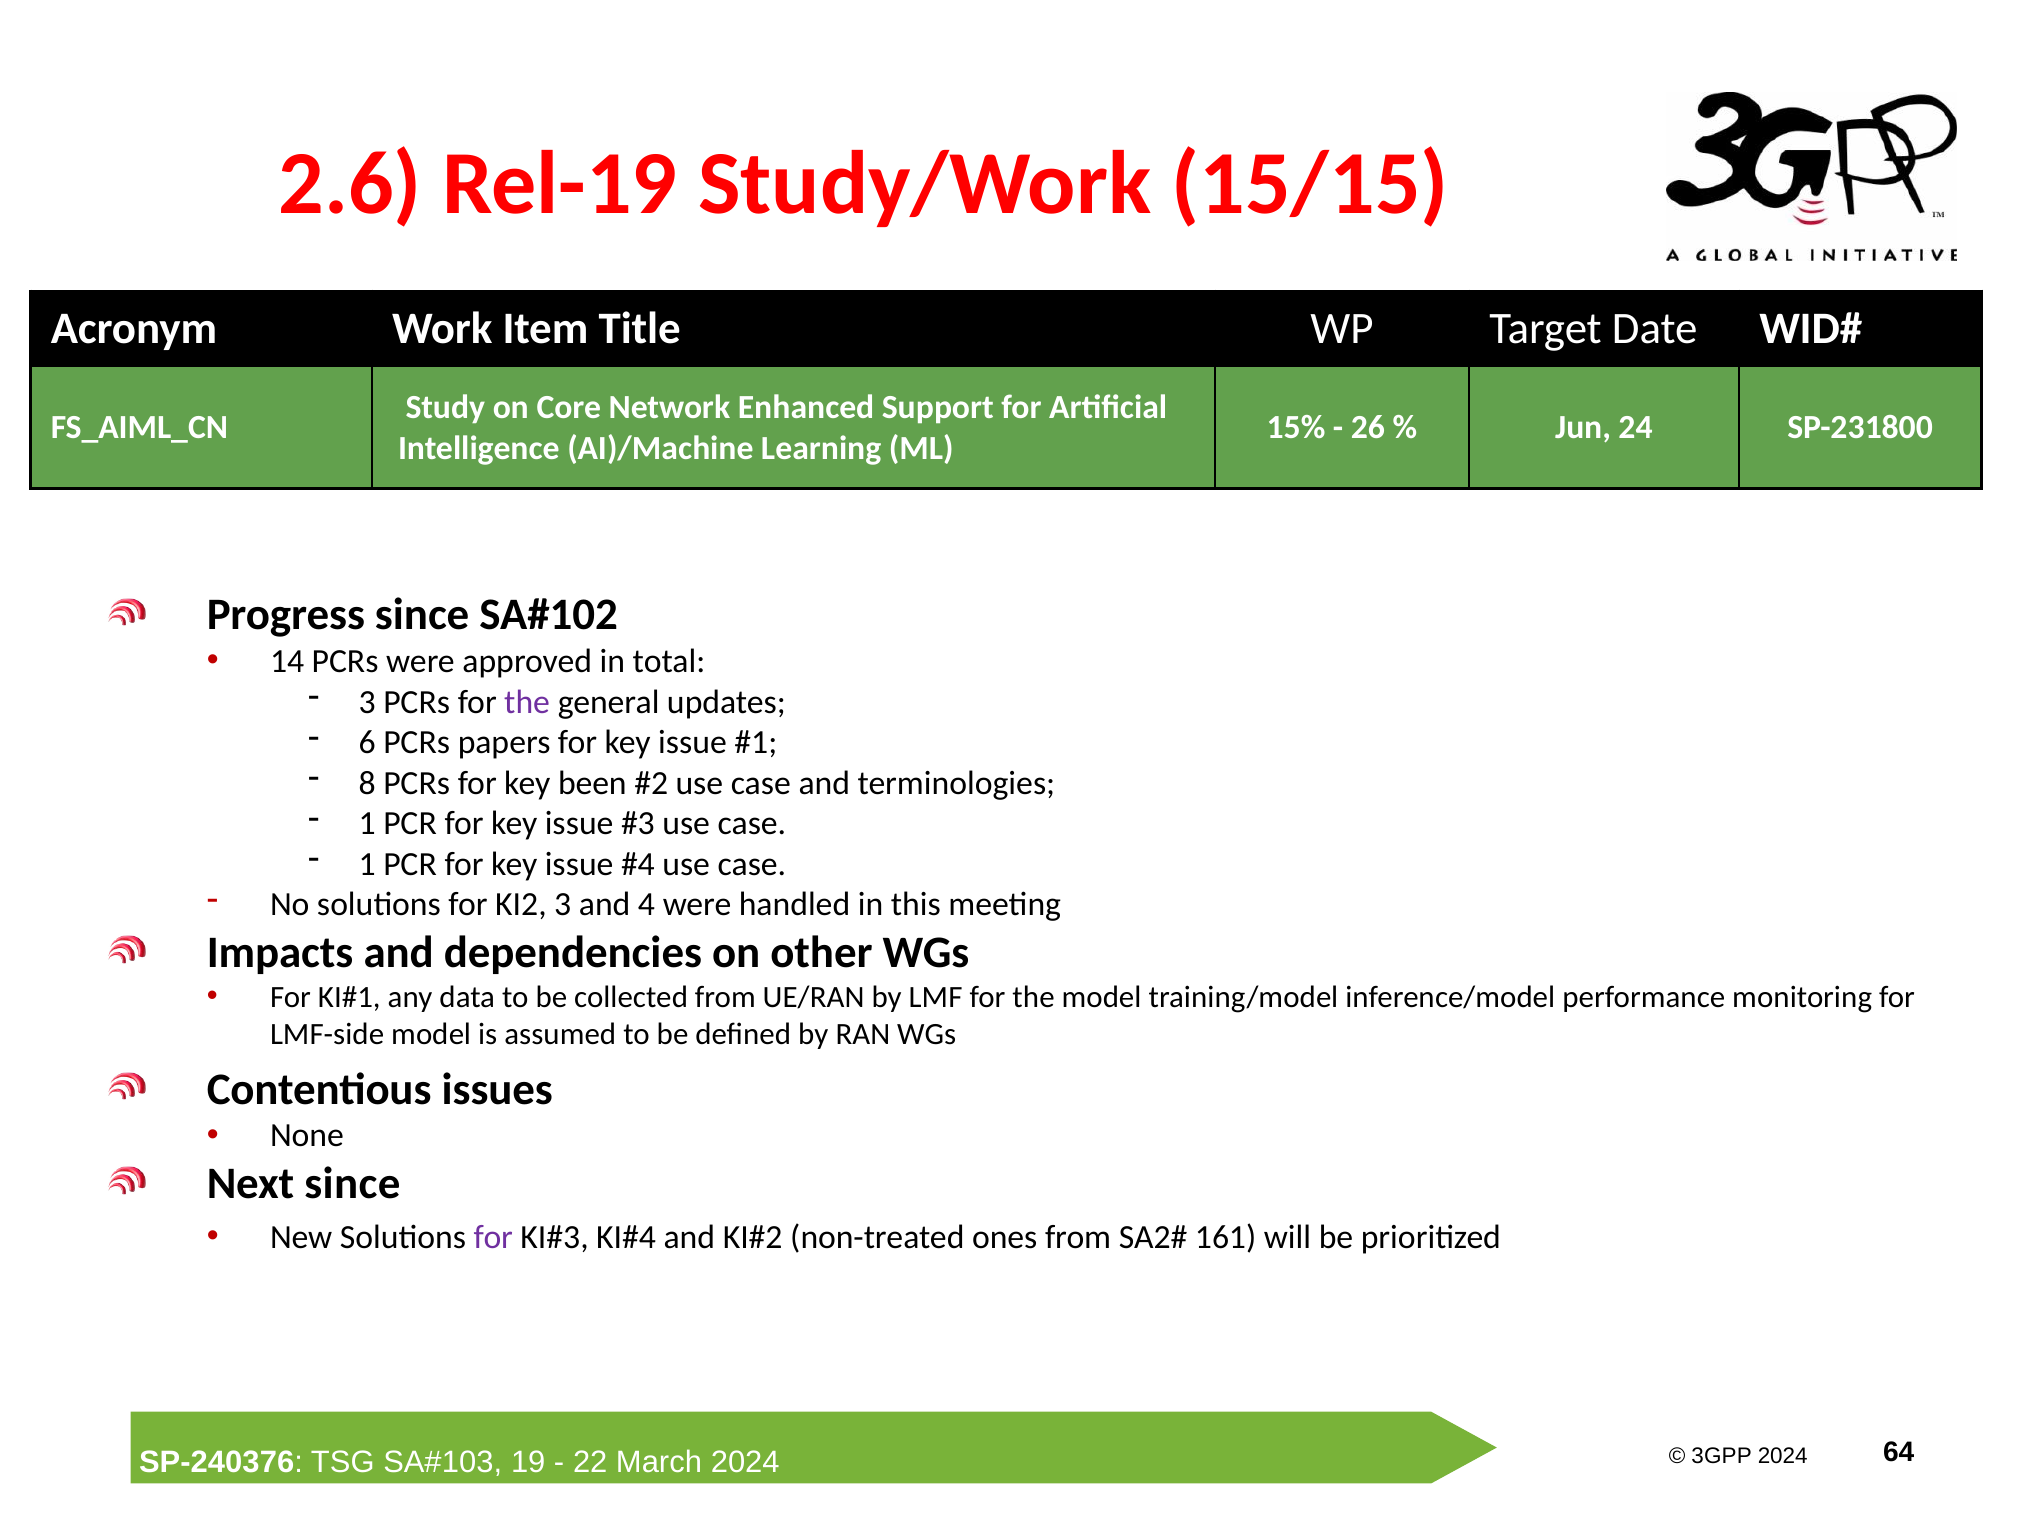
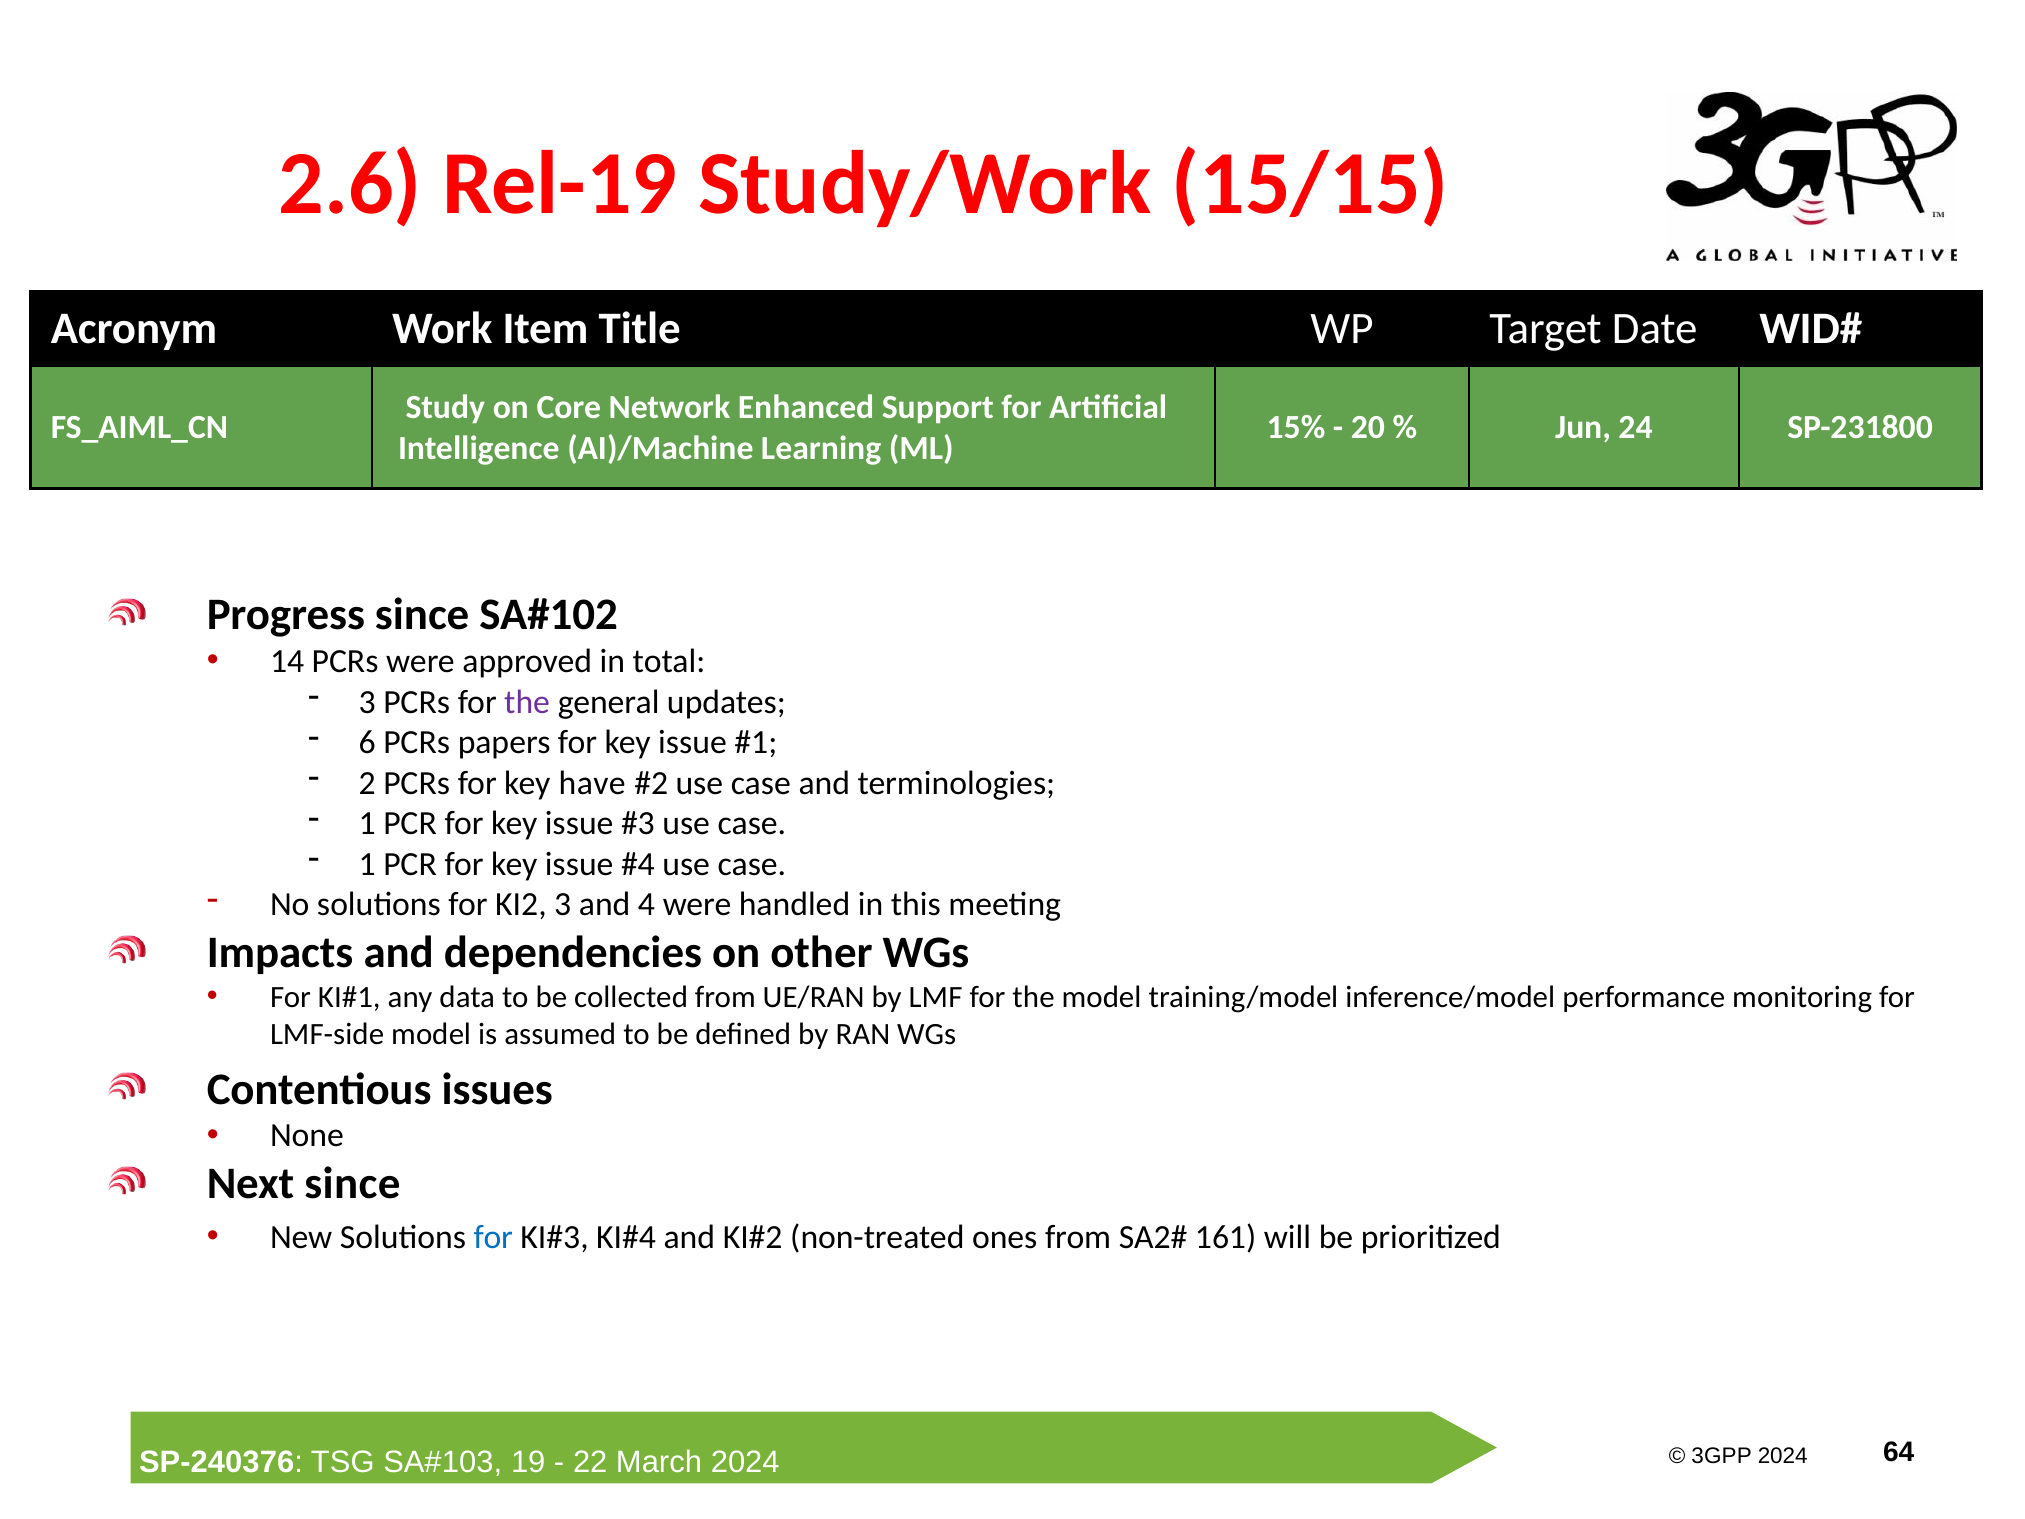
26: 26 -> 20
8: 8 -> 2
been: been -> have
for at (493, 1237) colour: purple -> blue
